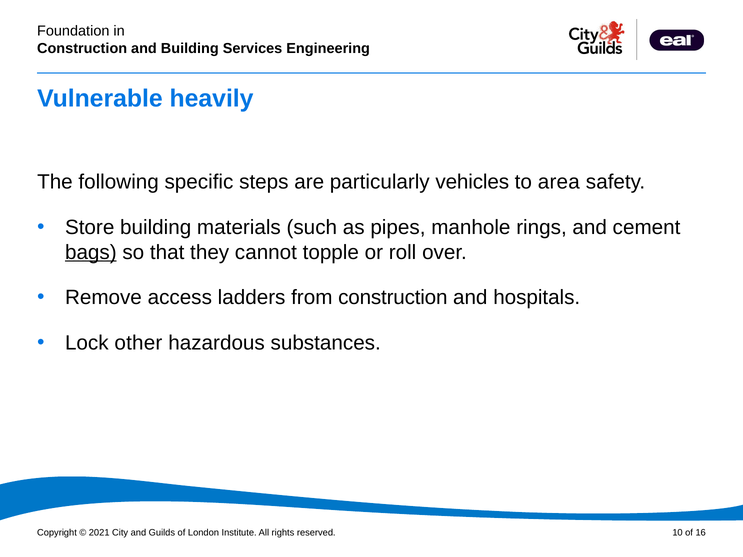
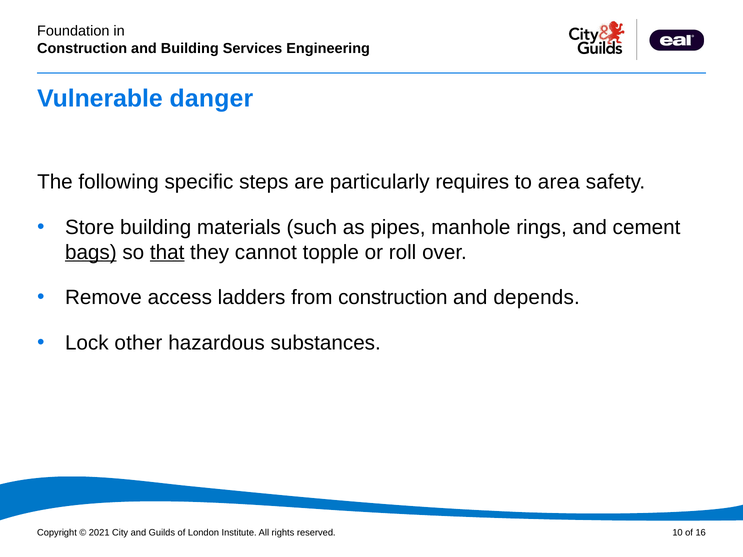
heavily: heavily -> danger
vehicles: vehicles -> requires
that underline: none -> present
hospitals: hospitals -> depends
